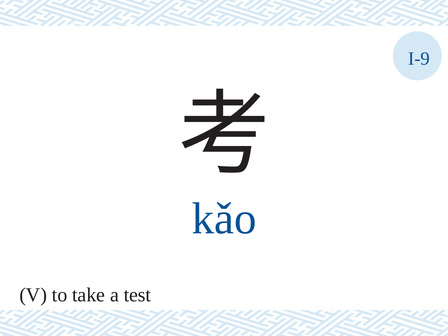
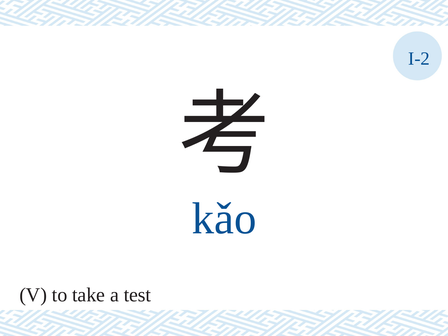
I-9: I-9 -> I-2
